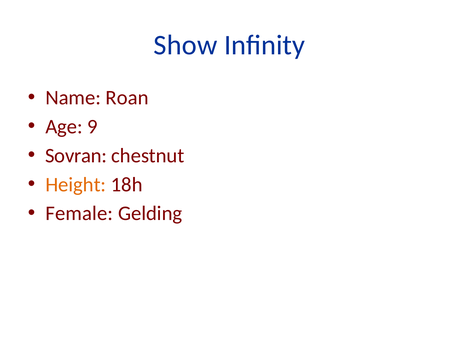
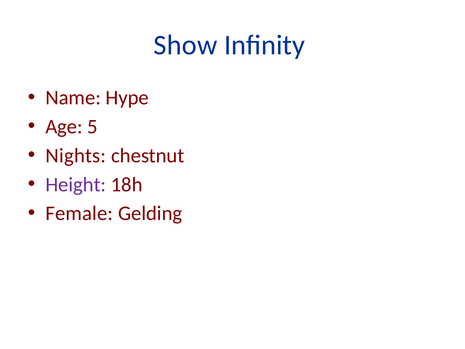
Roan: Roan -> Hype
9: 9 -> 5
Sovran: Sovran -> Nights
Height colour: orange -> purple
